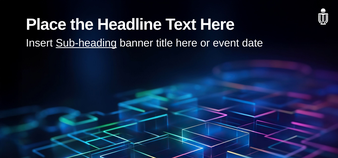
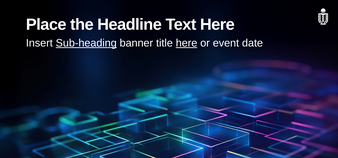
here at (187, 43) underline: none -> present
